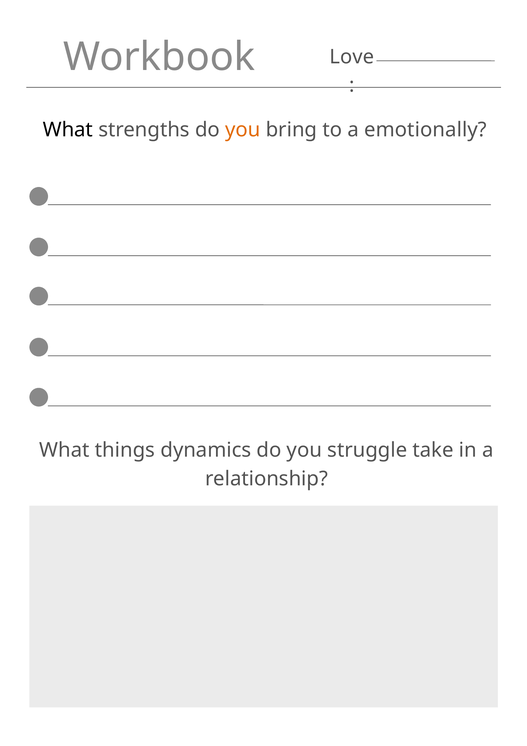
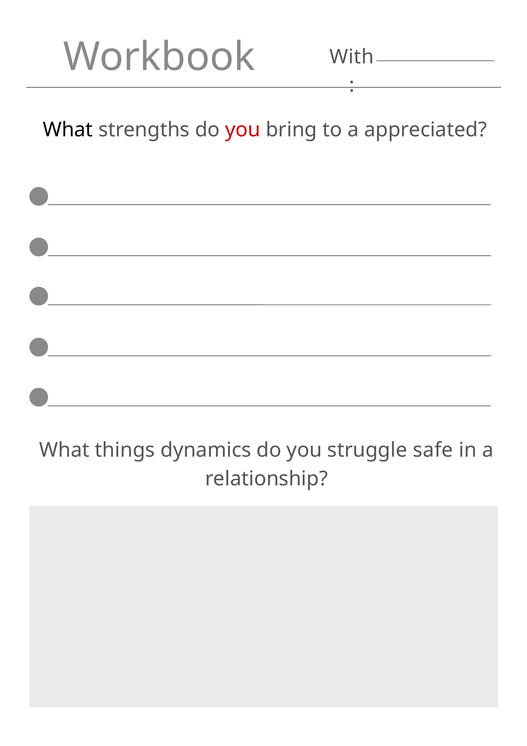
Love: Love -> With
you at (243, 130) colour: orange -> red
emotionally: emotionally -> appreciated
take: take -> safe
